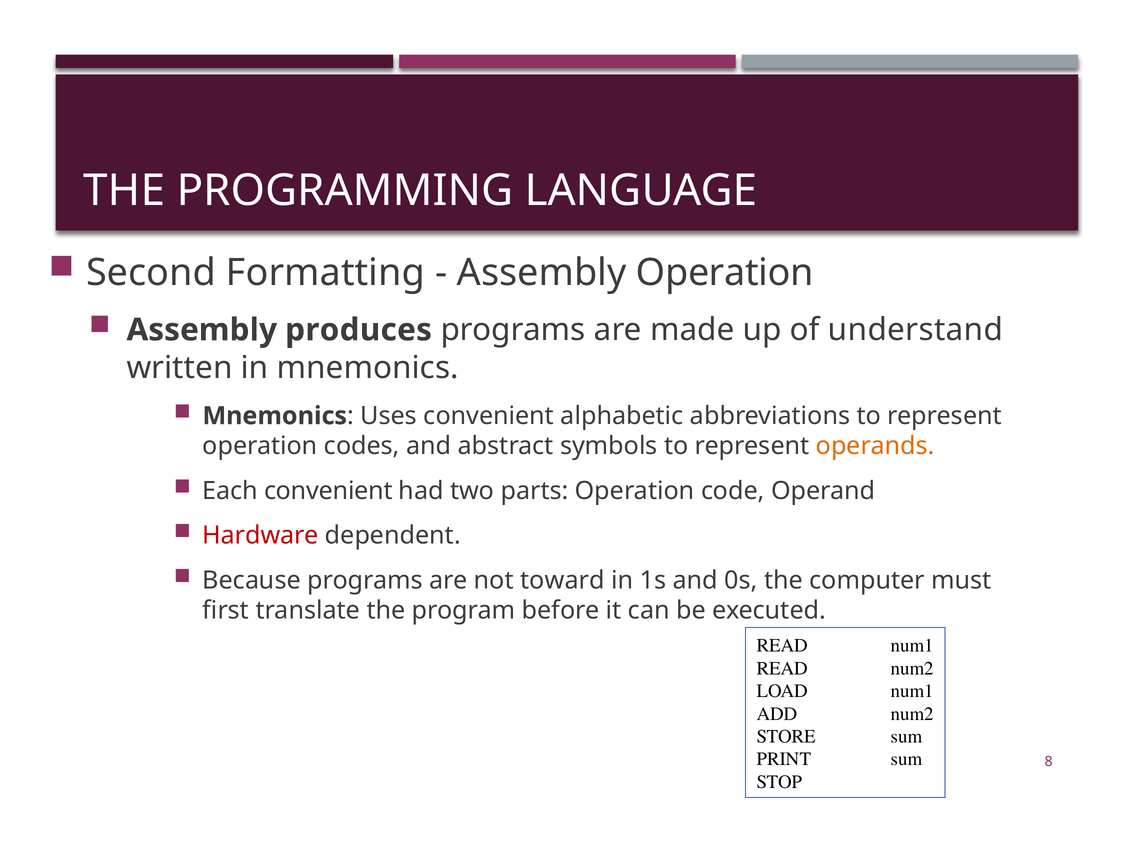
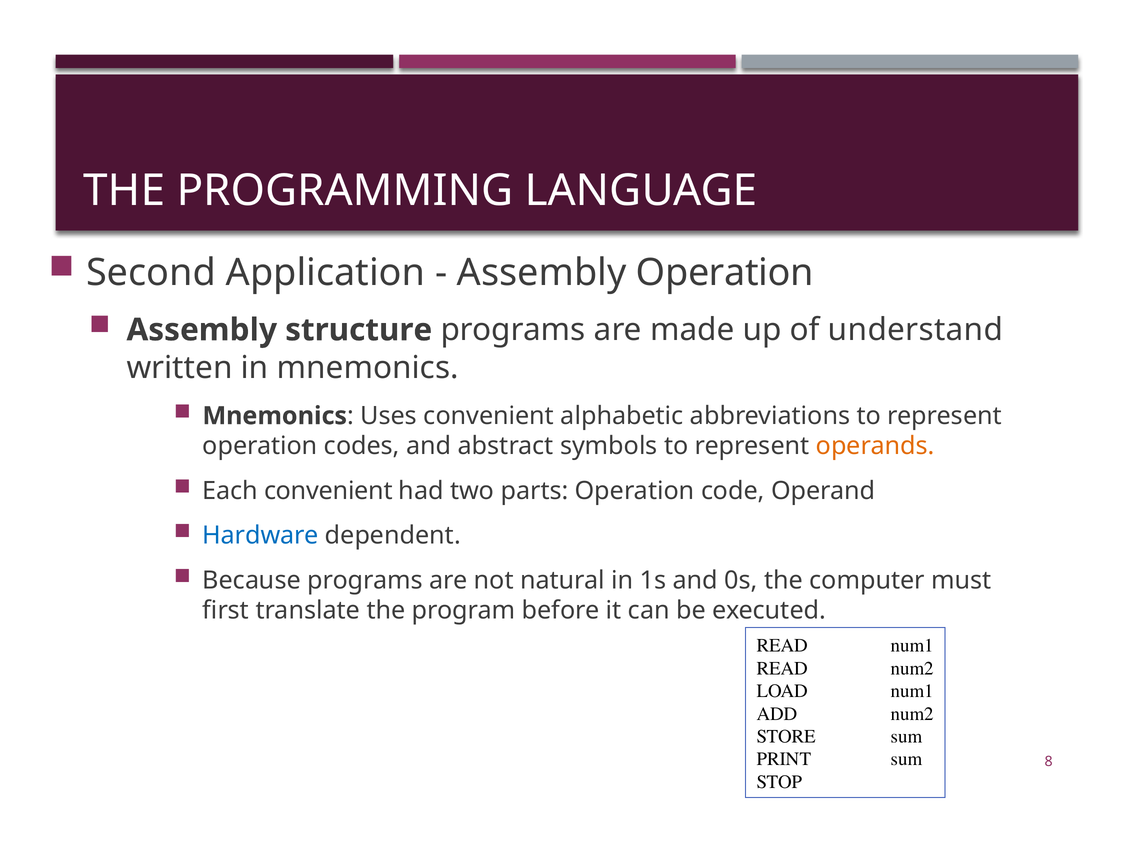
Formatting: Formatting -> Application
produces: produces -> structure
Hardware colour: red -> blue
toward: toward -> natural
